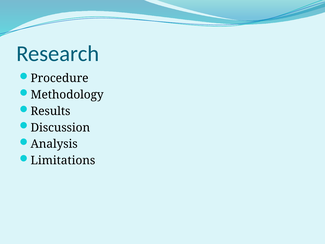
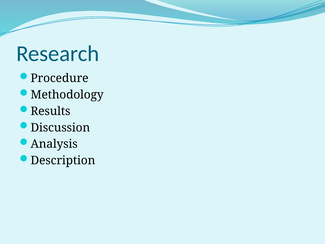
Limitations: Limitations -> Description
